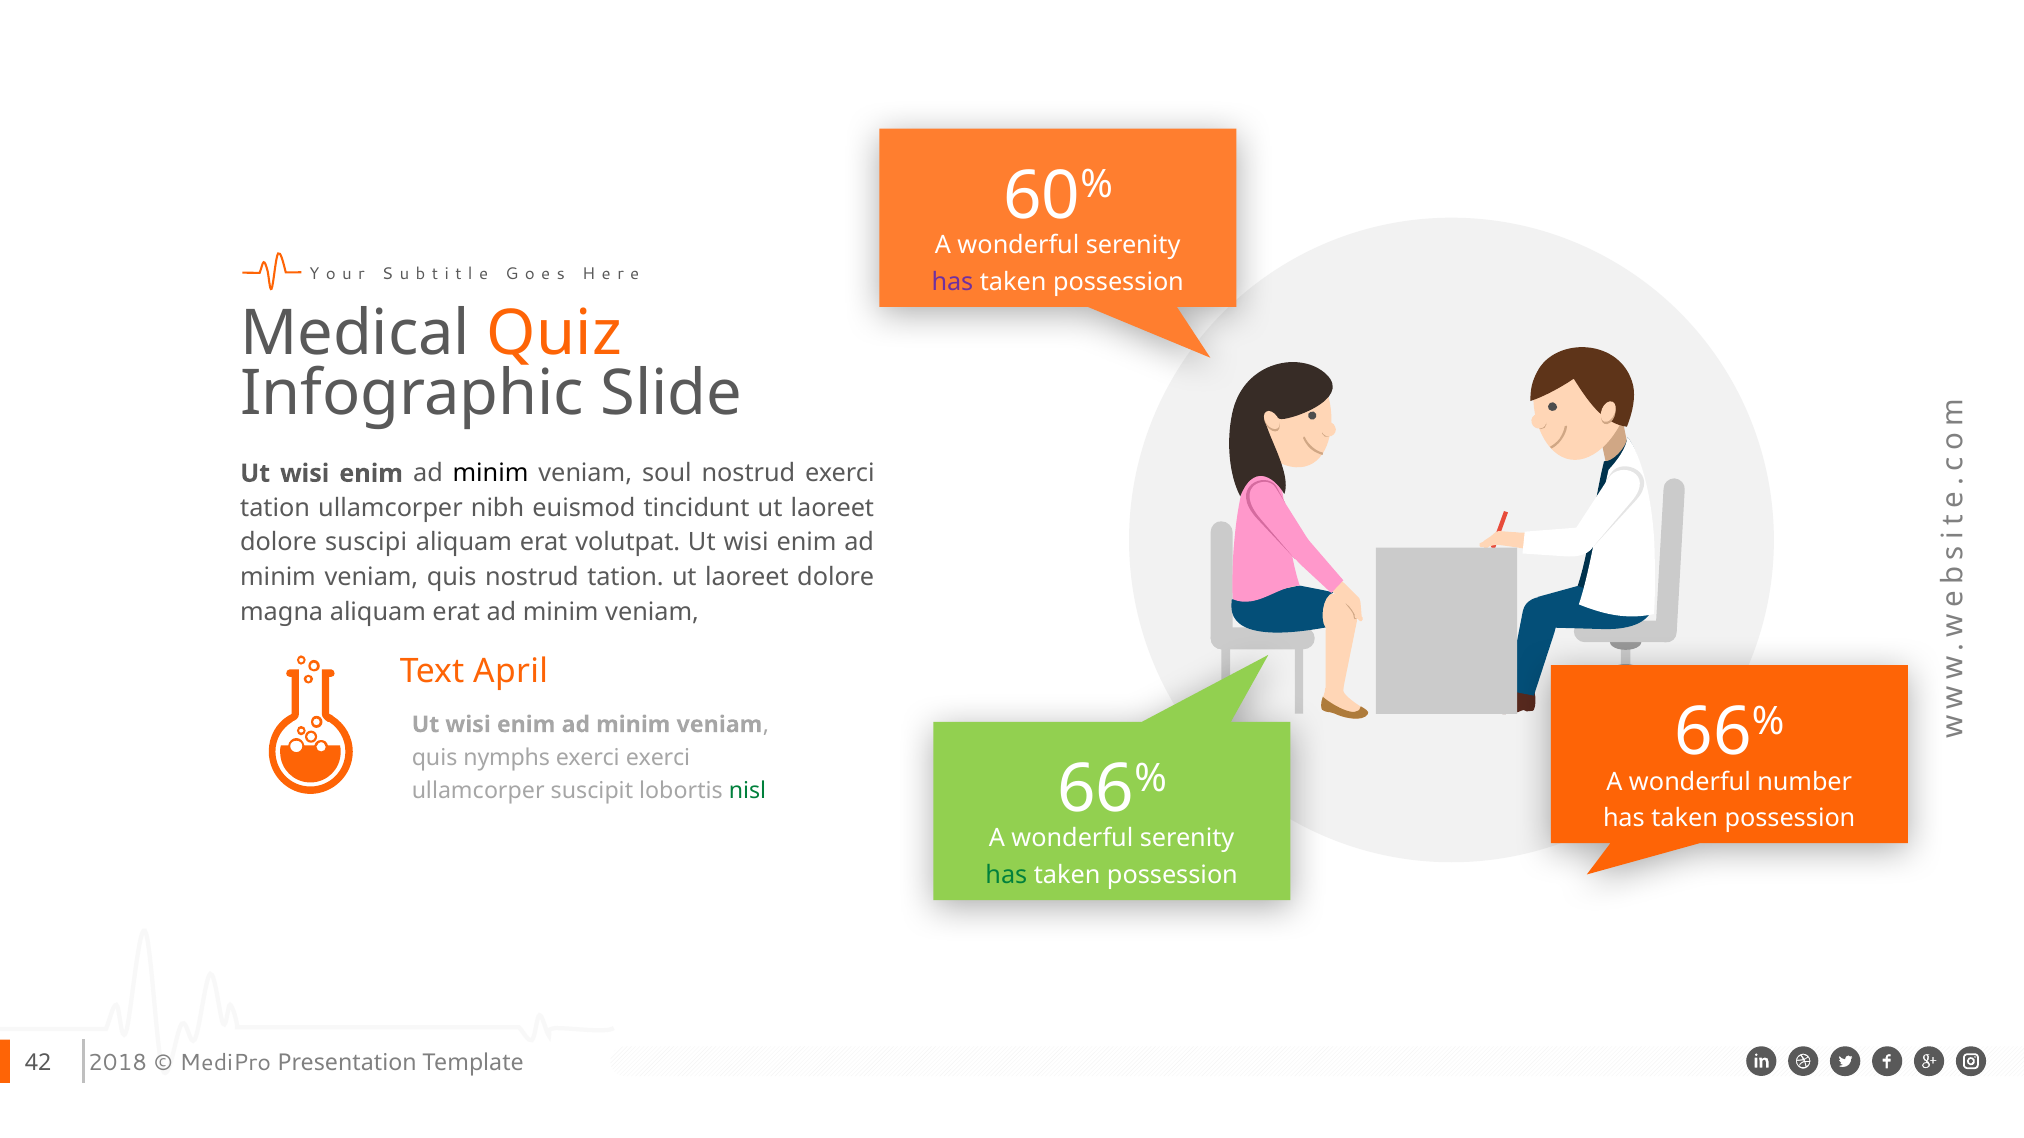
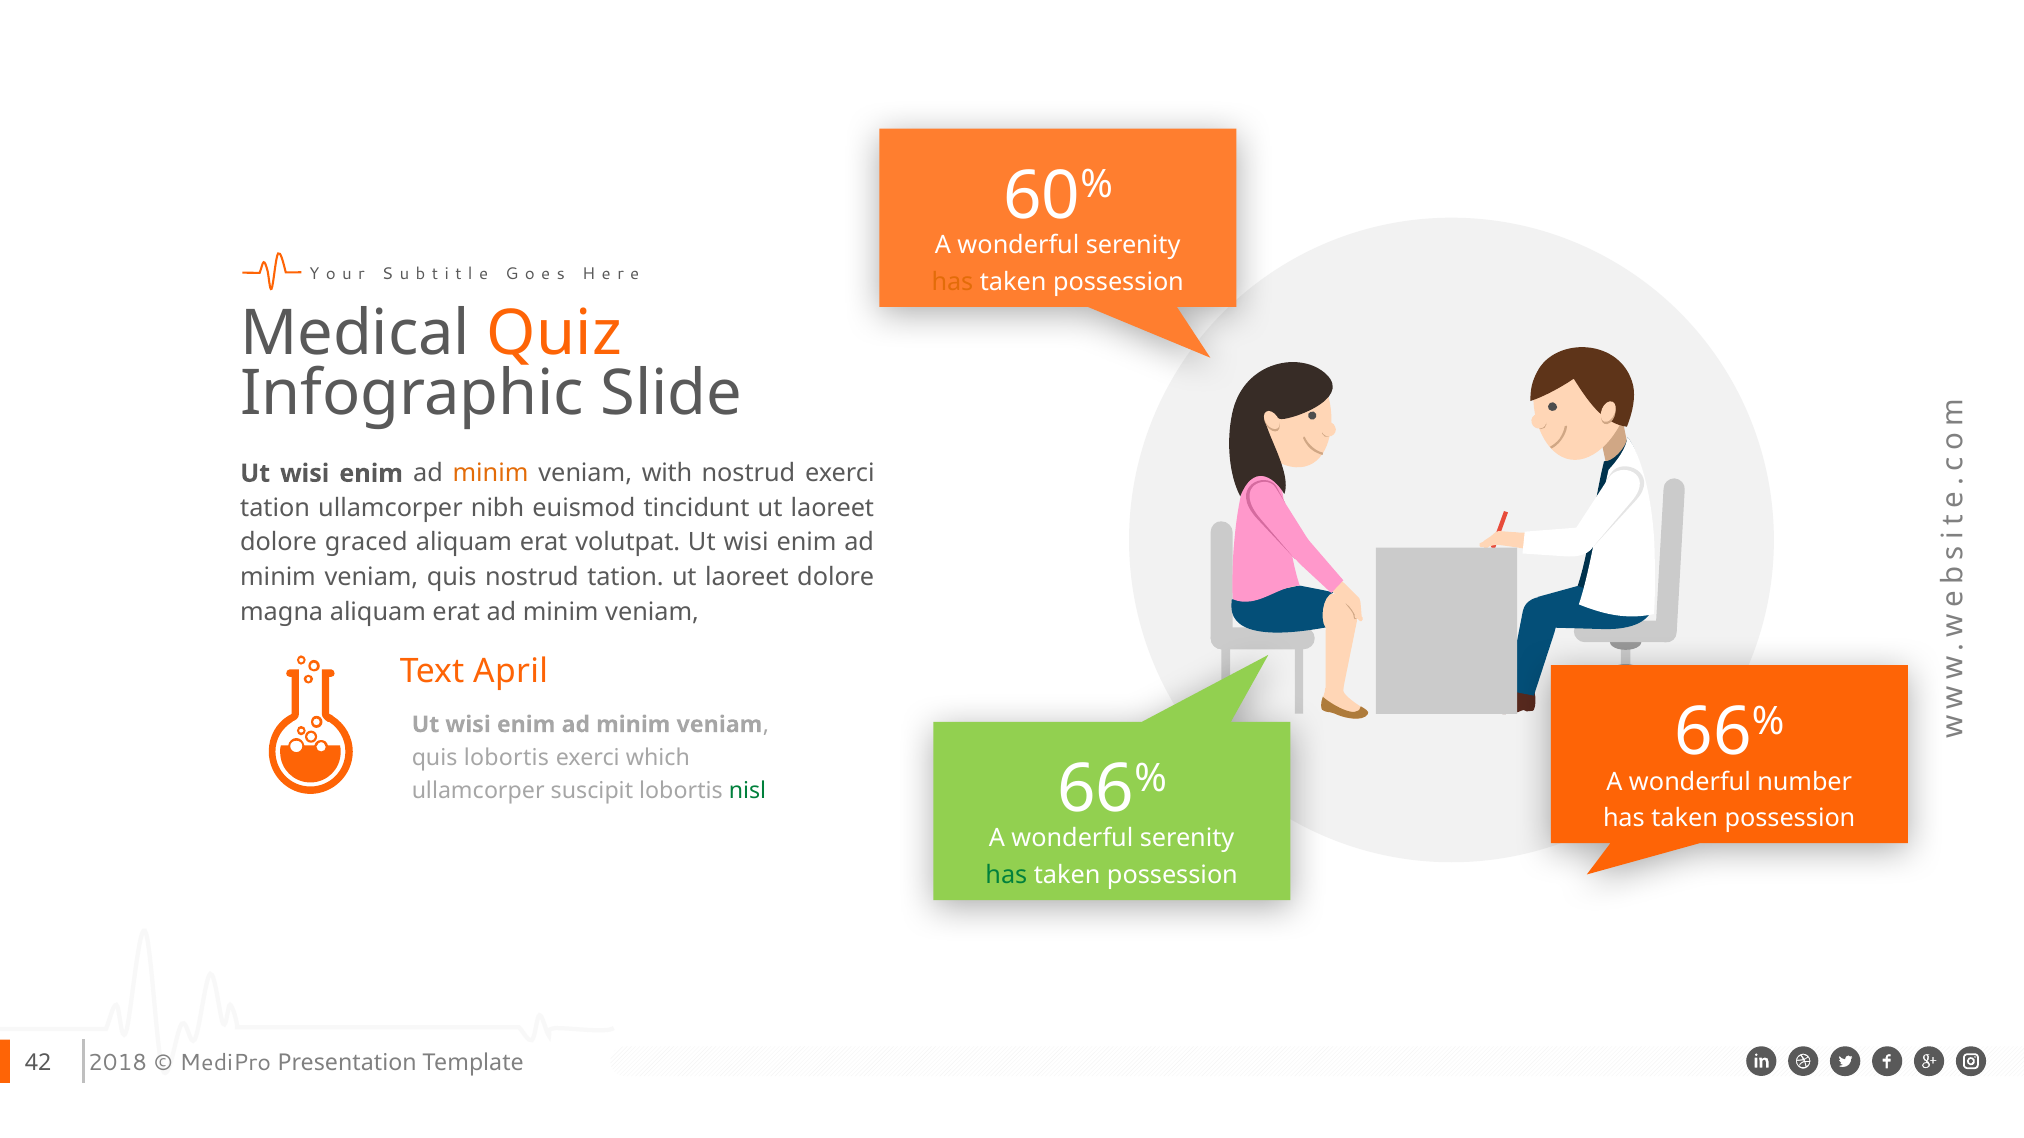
has at (952, 282) colour: purple -> orange
minim at (491, 474) colour: black -> orange
soul: soul -> with
suscipi: suscipi -> graced
quis nymphs: nymphs -> lobortis
exerci exerci: exerci -> which
